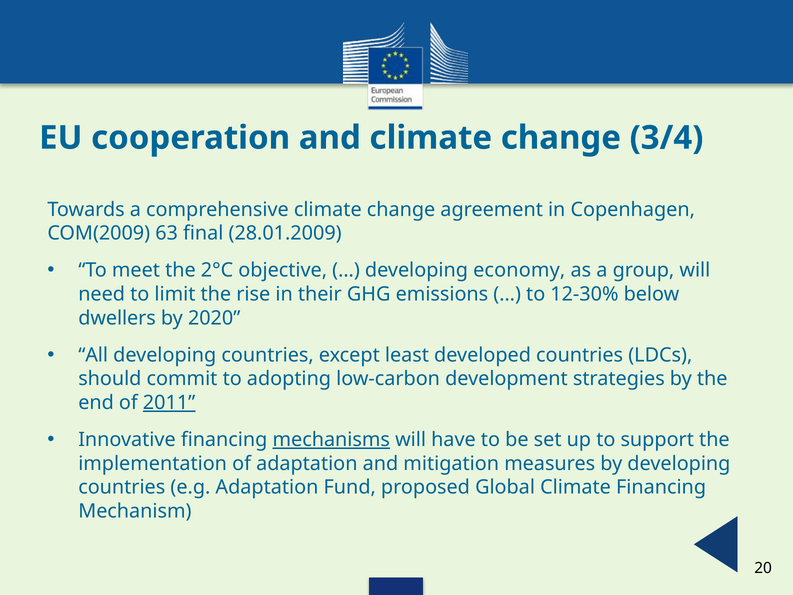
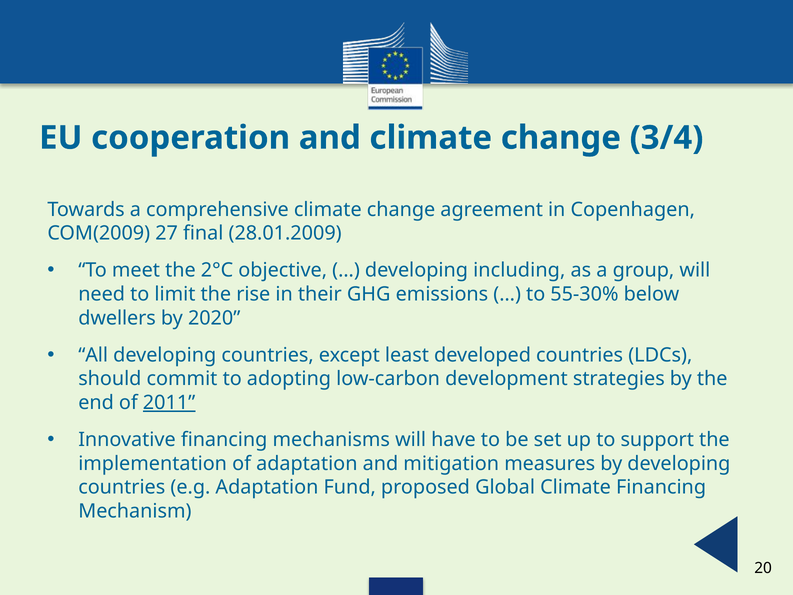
63: 63 -> 27
economy: economy -> including
12-30%: 12-30% -> 55-30%
mechanisms underline: present -> none
